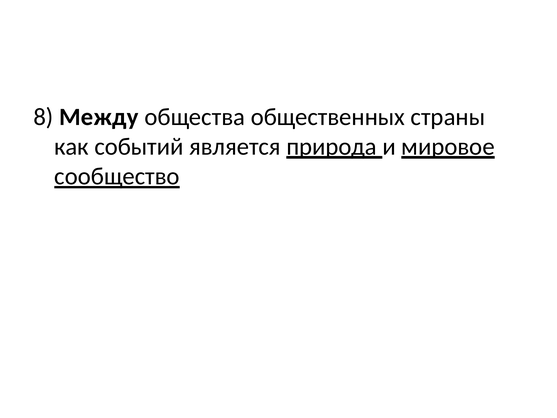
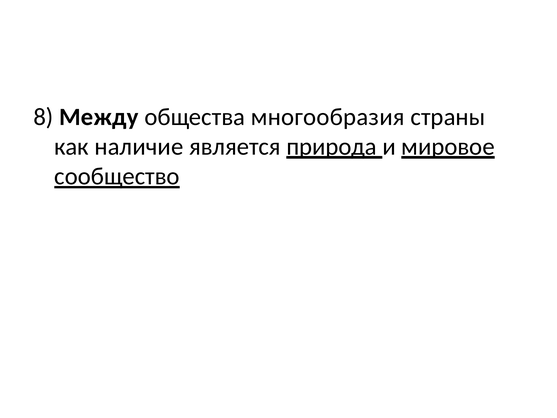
общественных: общественных -> многообразия
событий: событий -> наличие
